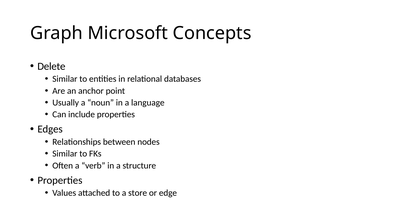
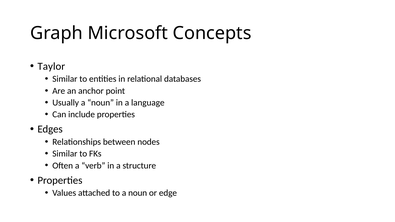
Delete: Delete -> Taylor
to a store: store -> noun
